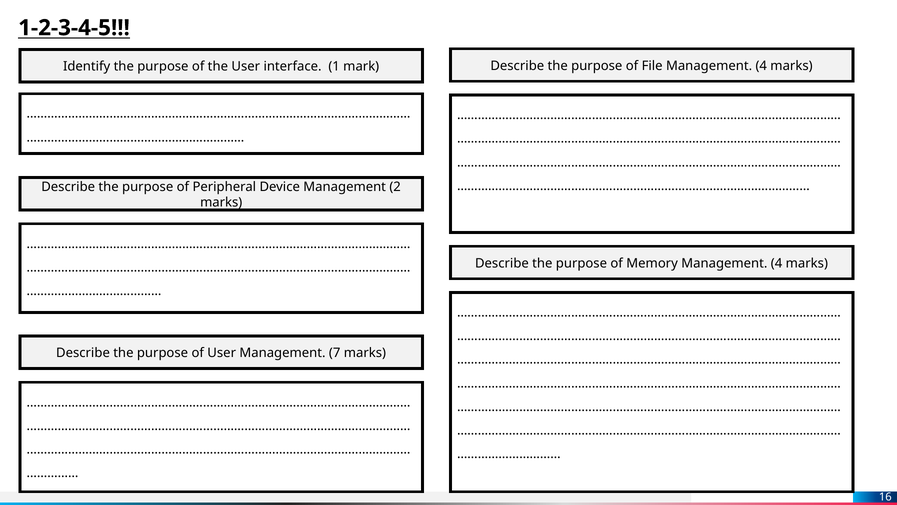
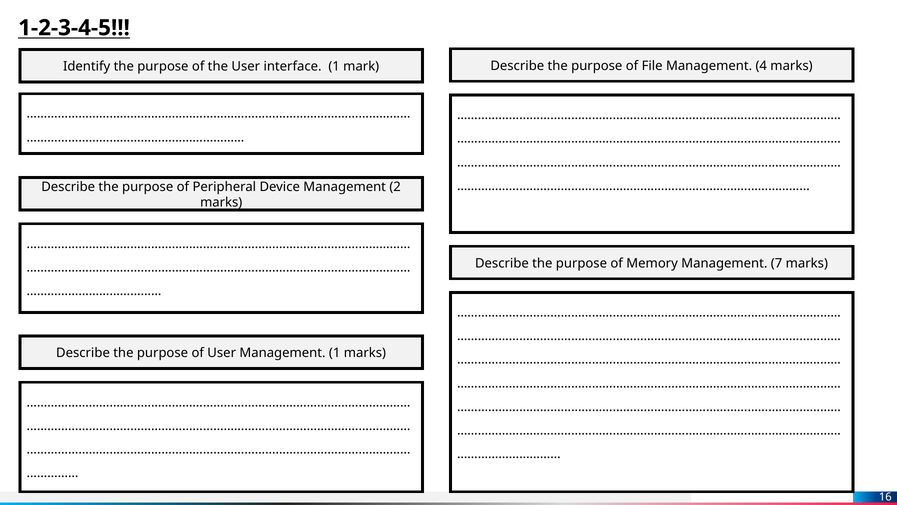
Memory Management 4: 4 -> 7
Management 7: 7 -> 1
